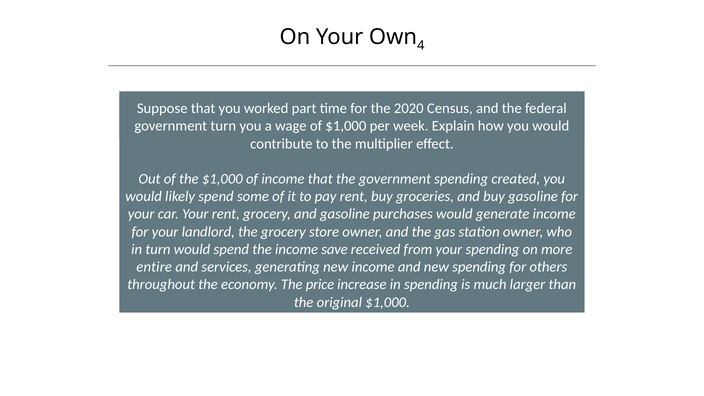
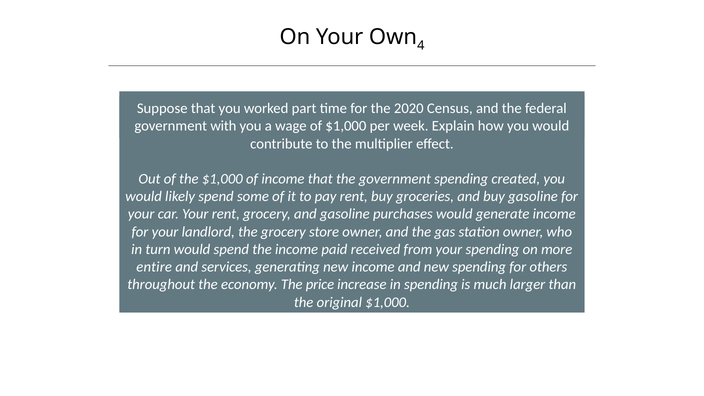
government turn: turn -> with
save: save -> paid
